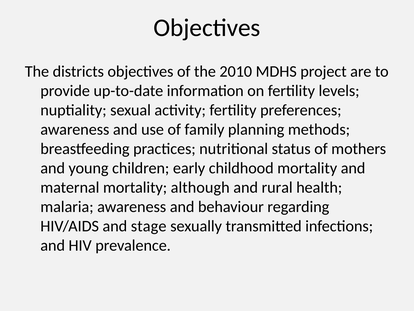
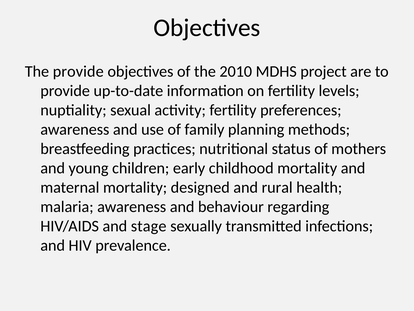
The districts: districts -> provide
although: although -> designed
